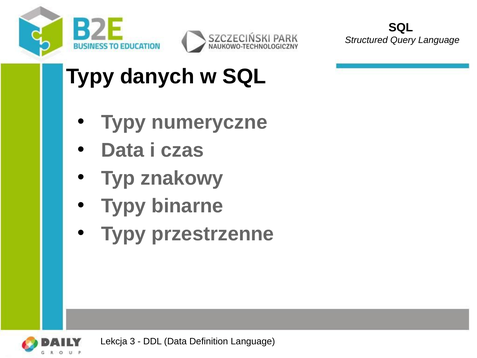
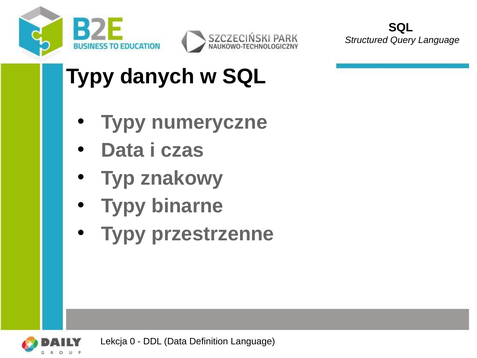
3: 3 -> 0
